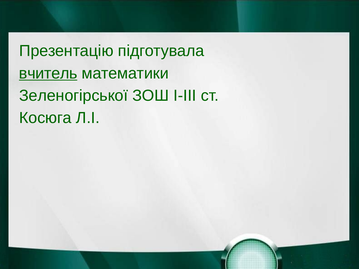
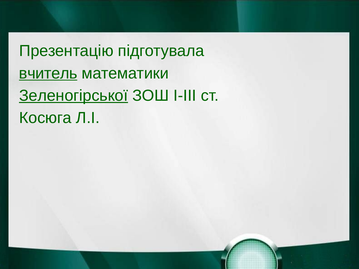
Зеленогірської underline: none -> present
